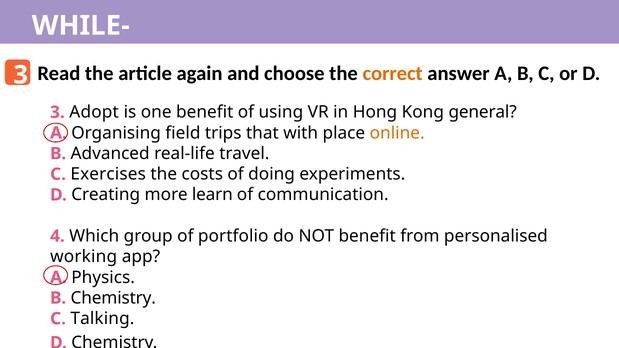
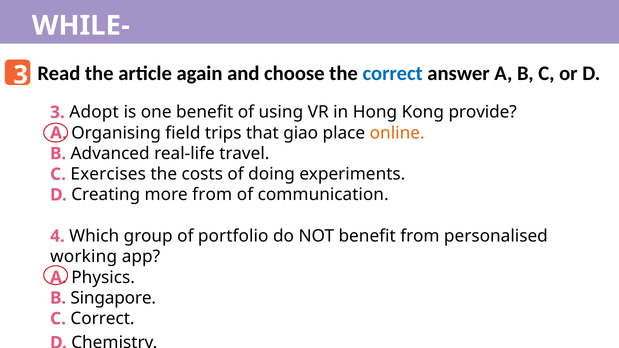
correct at (393, 73) colour: orange -> blue
general: general -> provide
with: with -> giao
more learn: learn -> from
B Chemistry: Chemistry -> Singapore
C Talking: Talking -> Correct
